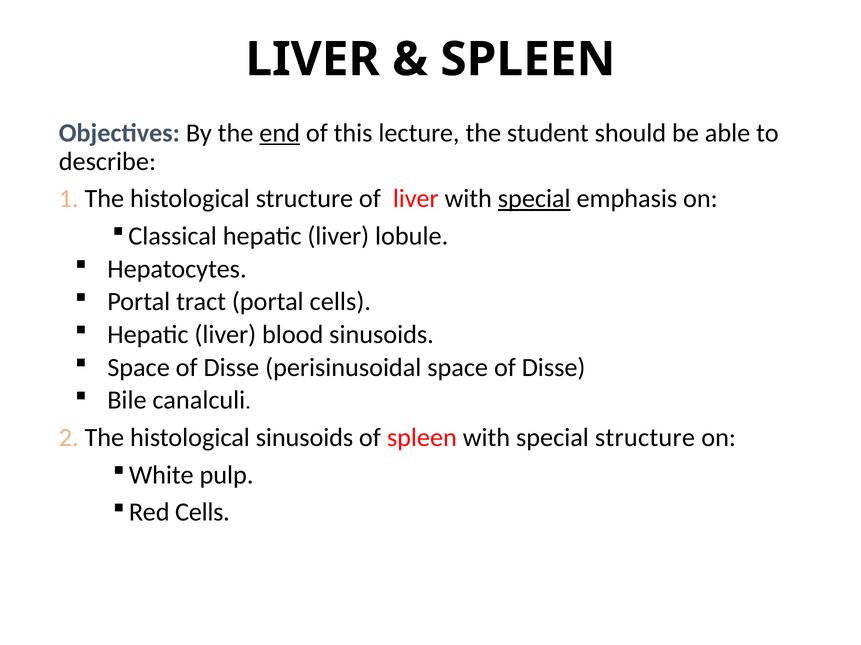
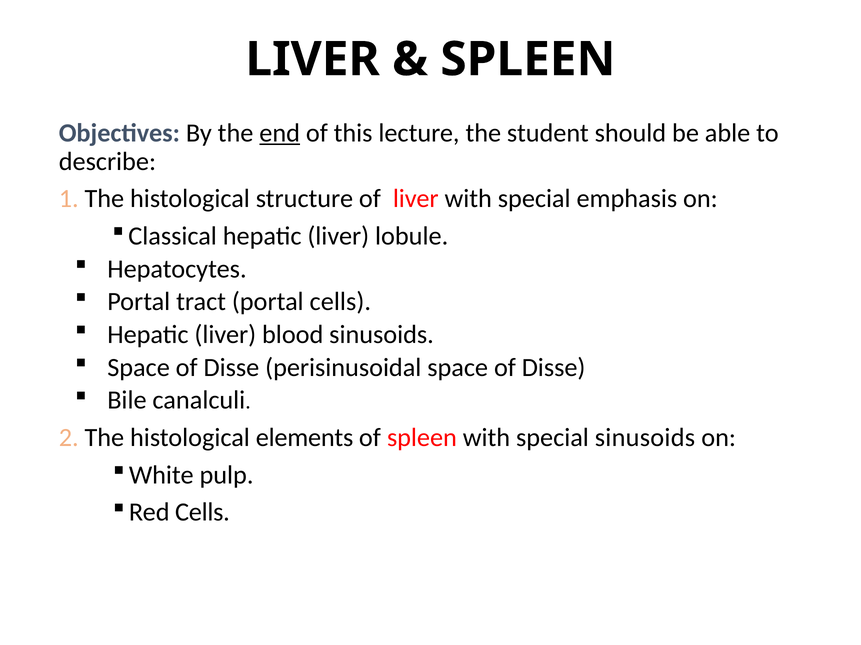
special at (534, 199) underline: present -> none
histological sinusoids: sinusoids -> elements
special structure: structure -> sinusoids
